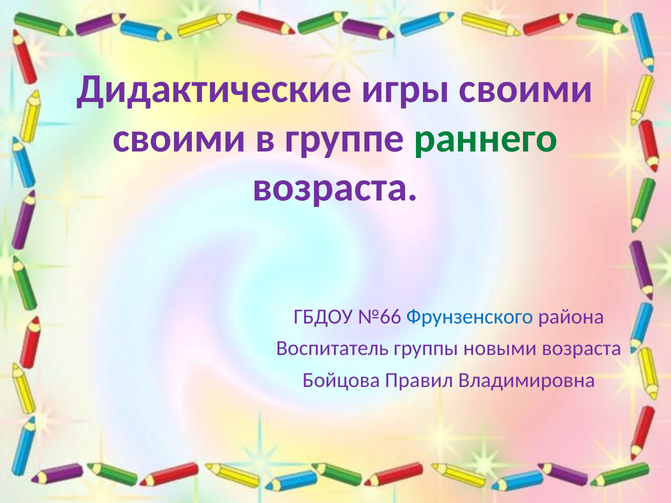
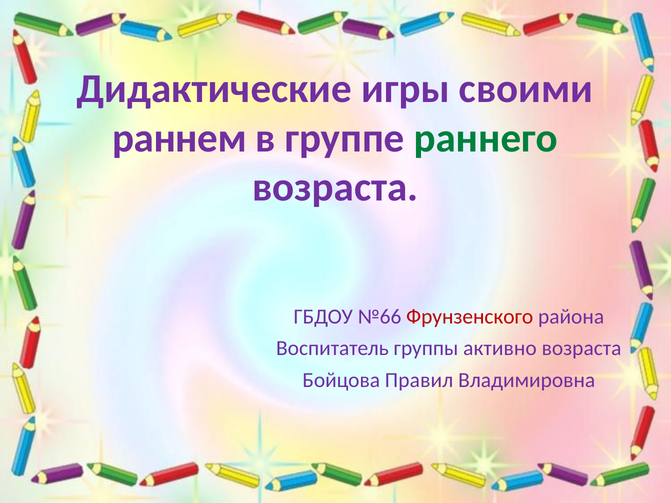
своими at (179, 138): своими -> раннем
Фрунзенского colour: blue -> red
новыми: новыми -> активно
